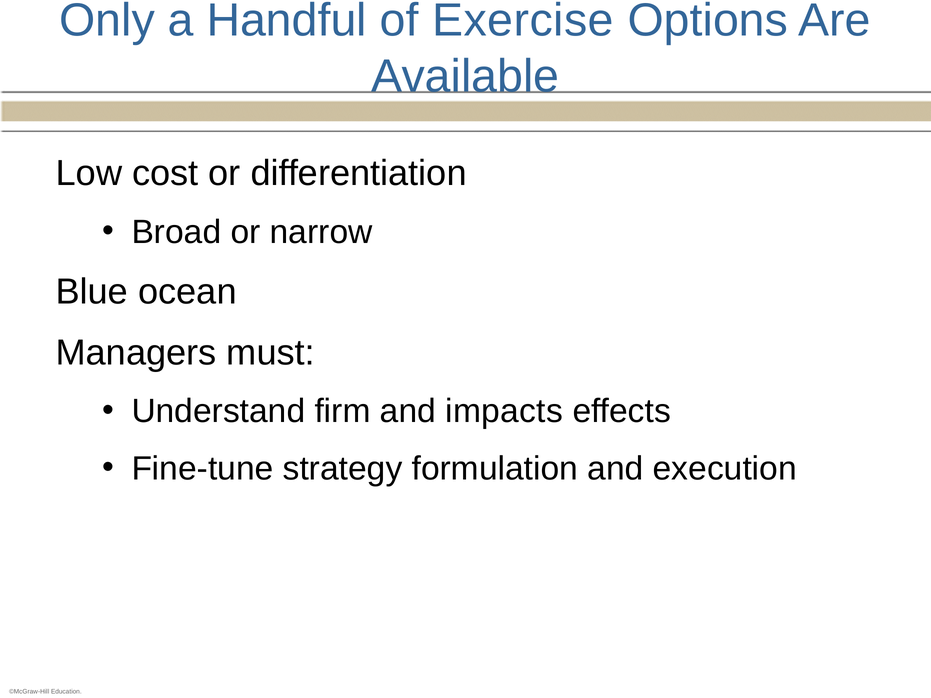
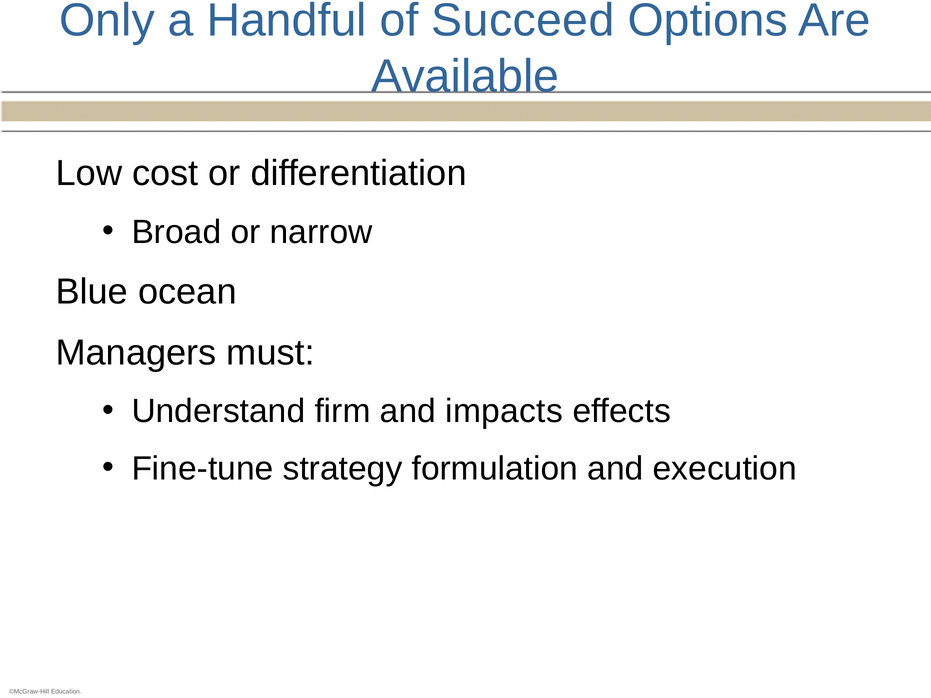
Exercise: Exercise -> Succeed
